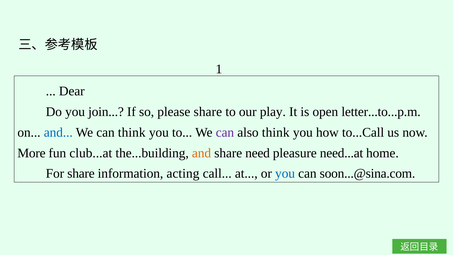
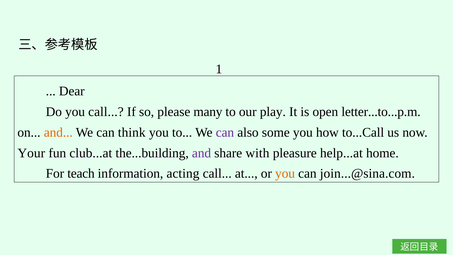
you join: join -> call
please share: share -> many
and at (58, 132) colour: blue -> orange
also think: think -> some
More: More -> Your
and at (202, 153) colour: orange -> purple
need: need -> with
need...at: need...at -> help...at
For share: share -> teach
you at (285, 173) colour: blue -> orange
soon...@sina.com: soon...@sina.com -> join...@sina.com
